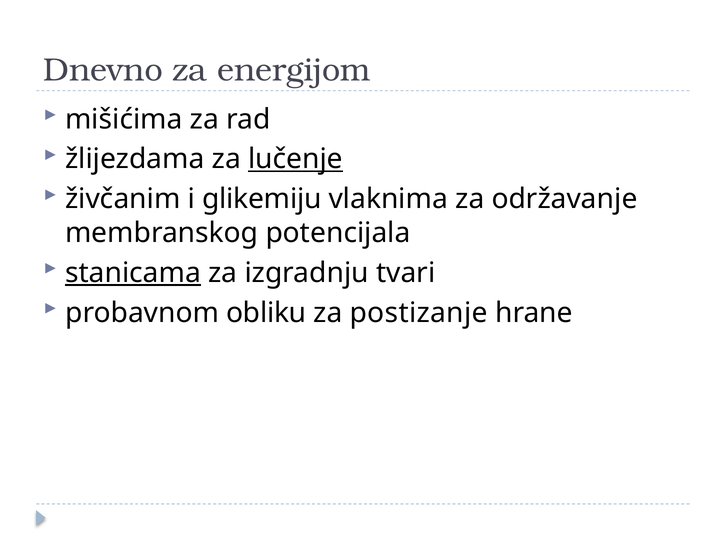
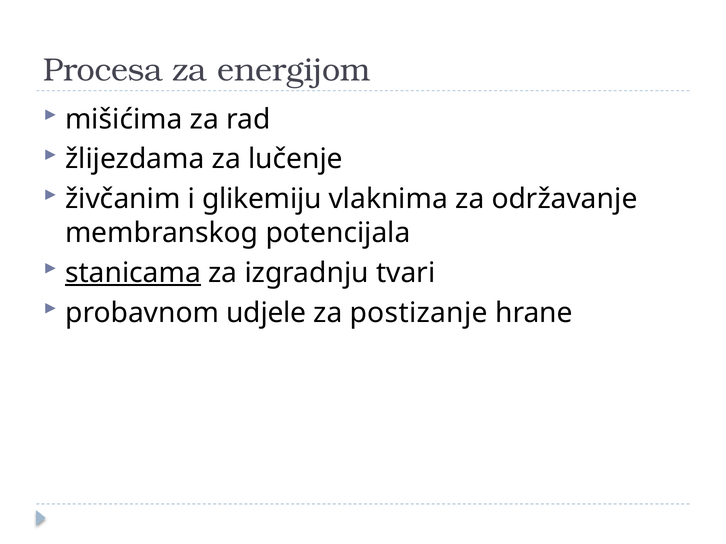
Dnevno: Dnevno -> Procesa
lučenje underline: present -> none
obliku: obliku -> udjele
